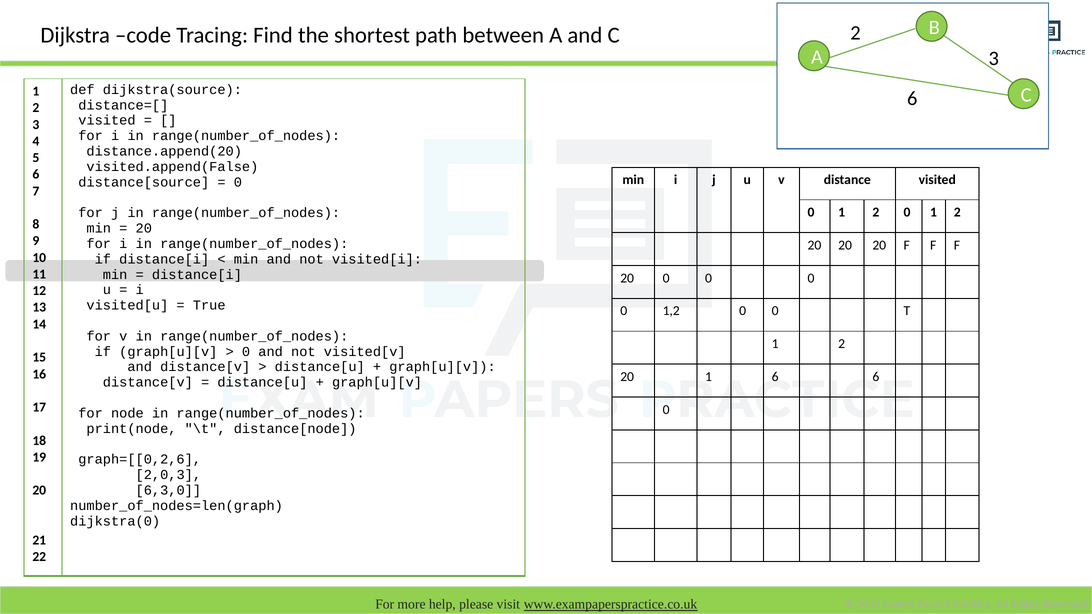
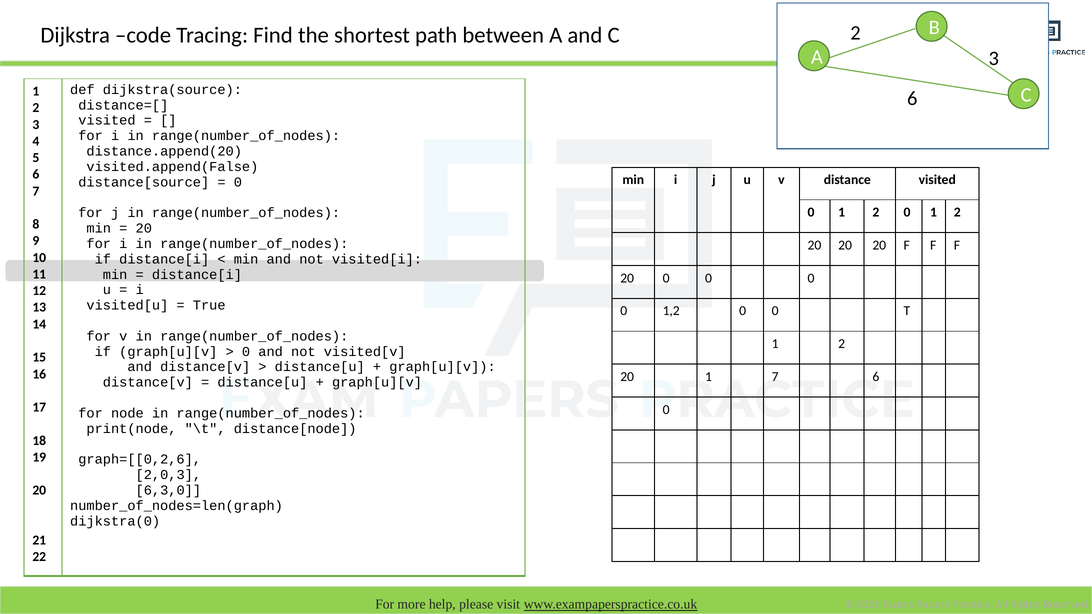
1 6: 6 -> 7
